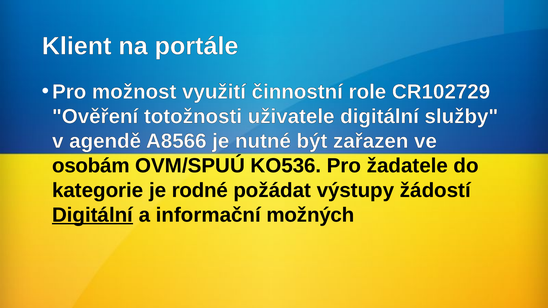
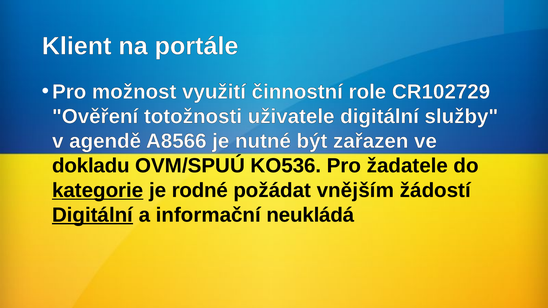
osobám: osobám -> dokladu
kategorie underline: none -> present
výstupy: výstupy -> vnějším
možných: možných -> neukládá
